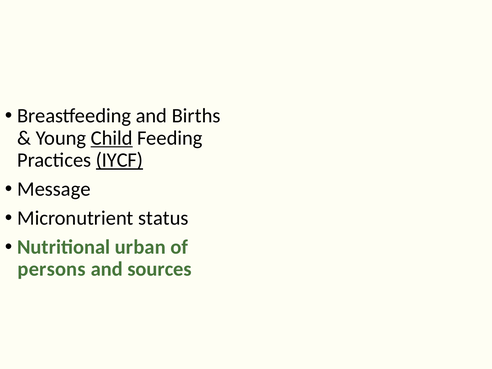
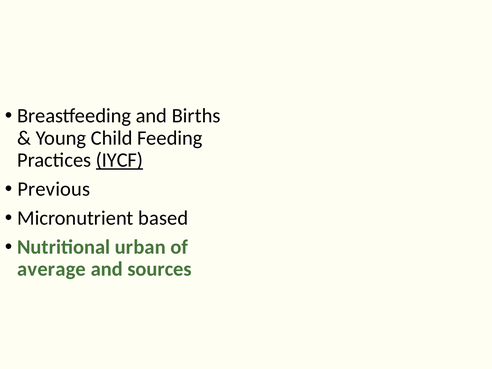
Child underline: present -> none
Message: Message -> Previous
status: status -> based
persons: persons -> average
